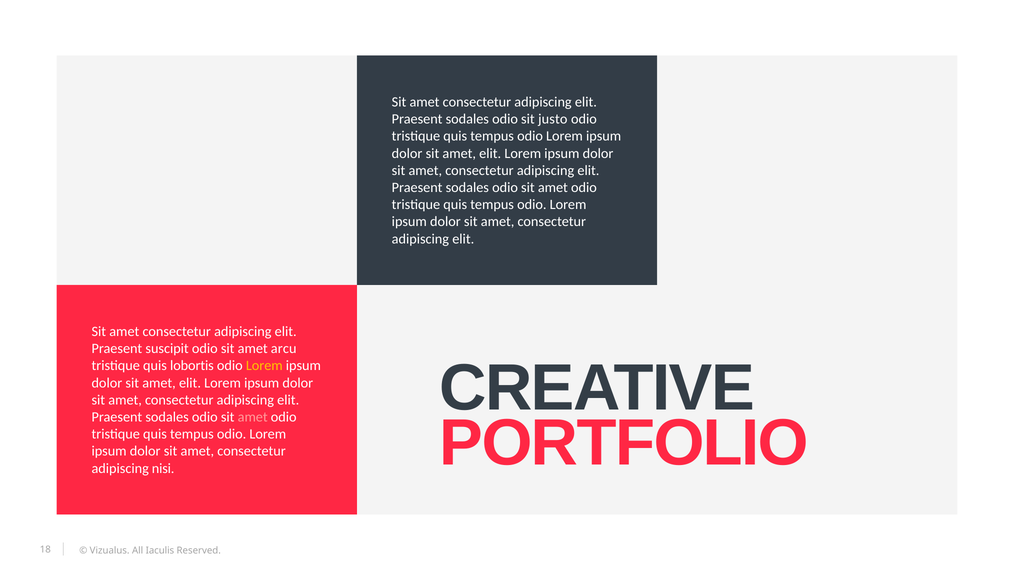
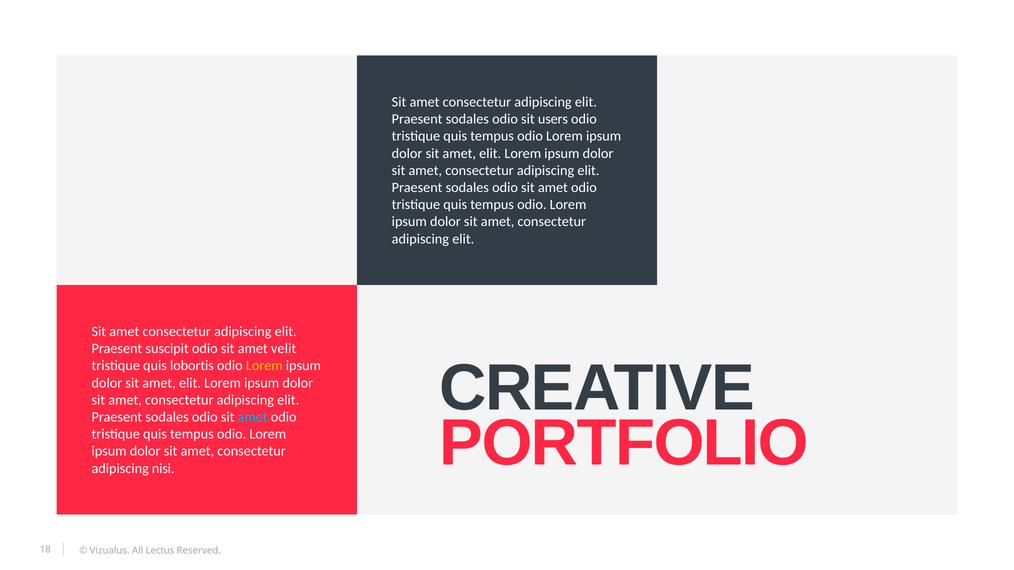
justo: justo -> users
arcu: arcu -> velit
amet at (253, 417) colour: pink -> light blue
Iaculis: Iaculis -> Lectus
